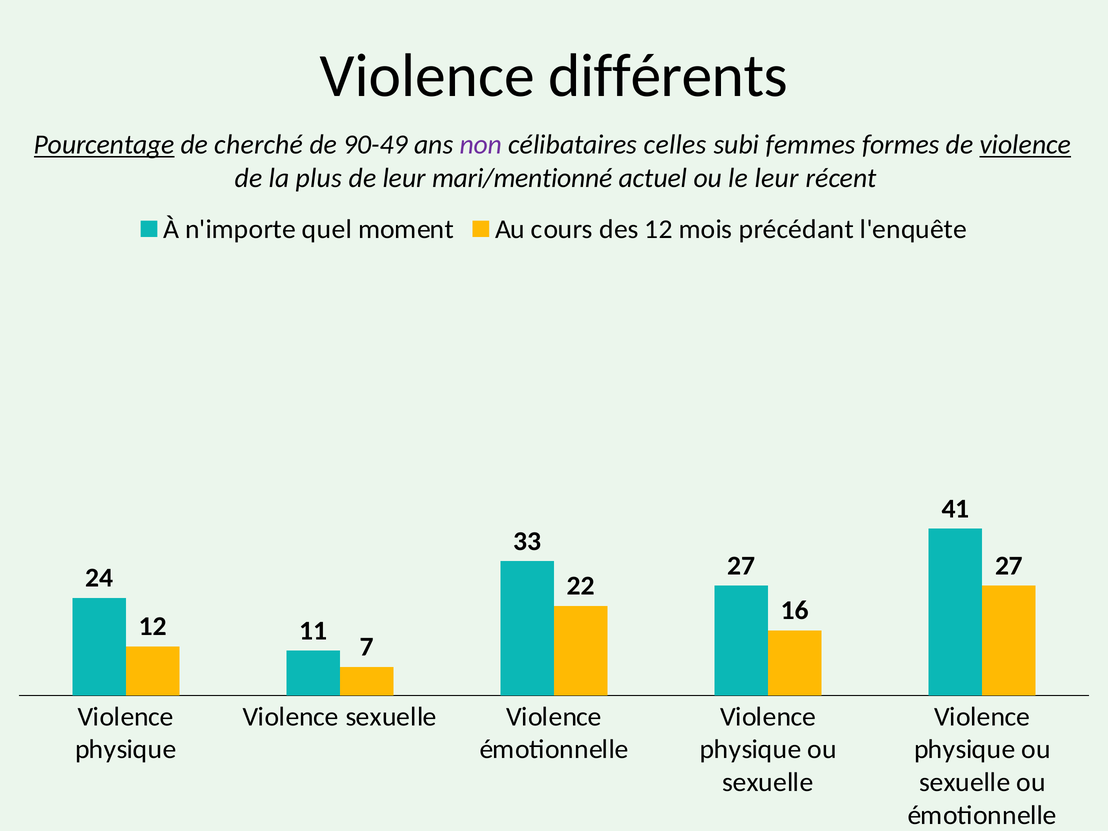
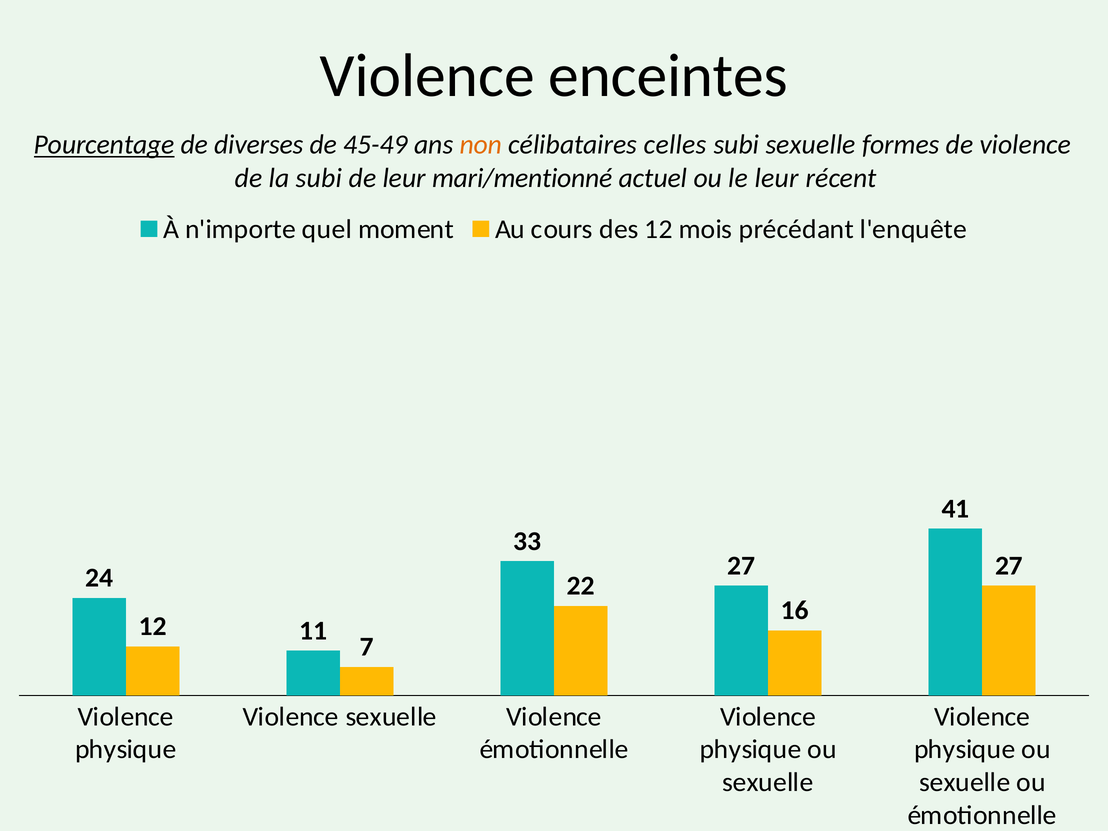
différents: différents -> enceintes
cherché: cherché -> diverses
90-49: 90-49 -> 45-49
non colour: purple -> orange
subi femmes: femmes -> sexuelle
violence at (1025, 145) underline: present -> none
la plus: plus -> subi
